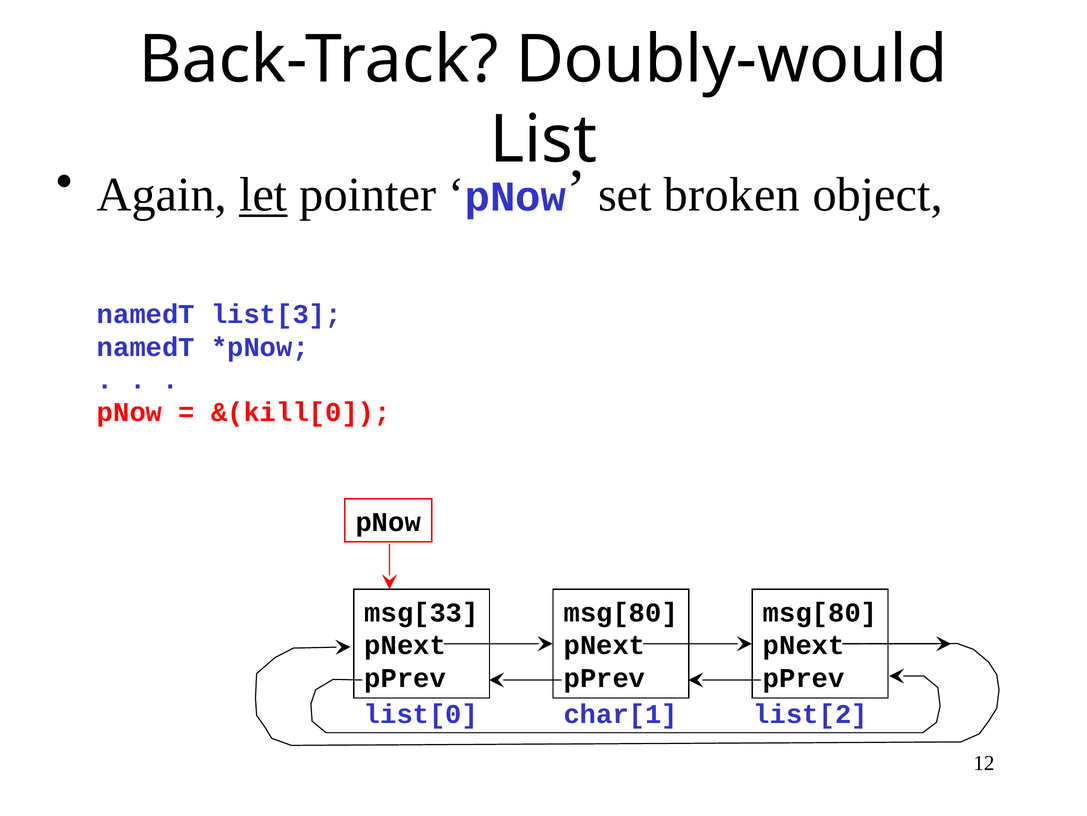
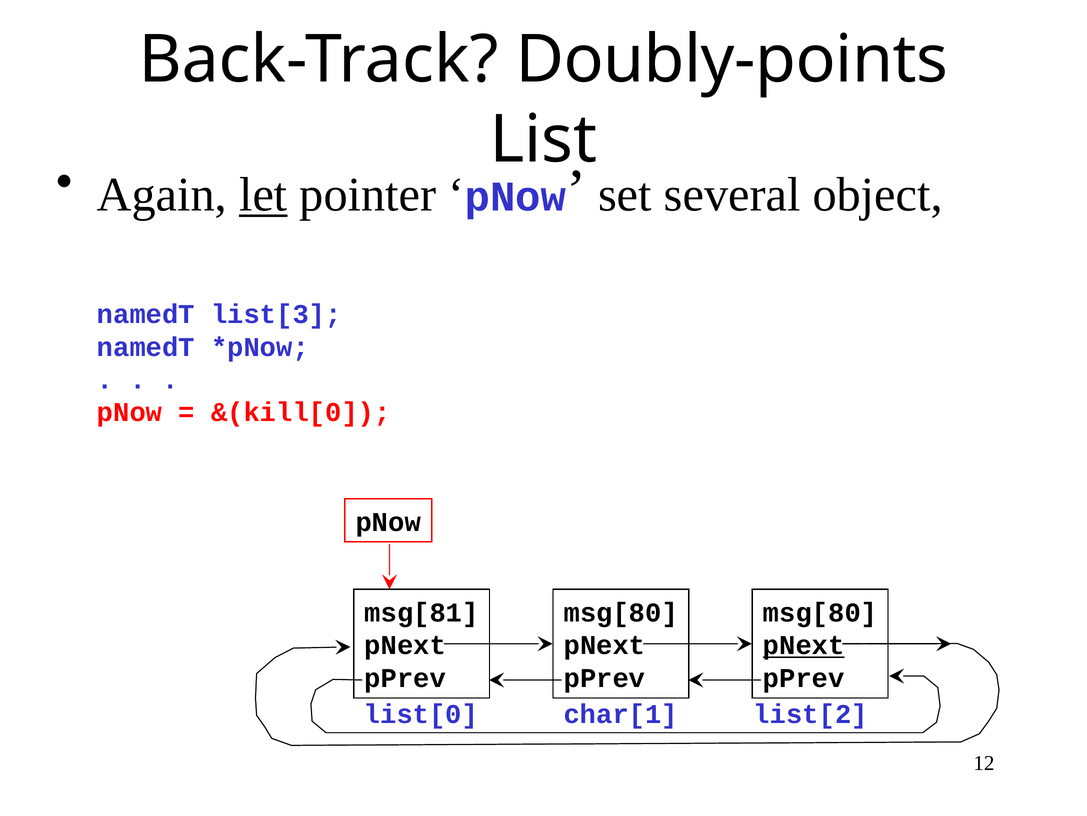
Doubly-would: Doubly-would -> Doubly-points
broken: broken -> several
msg[33: msg[33 -> msg[81
pNext at (804, 645) underline: none -> present
